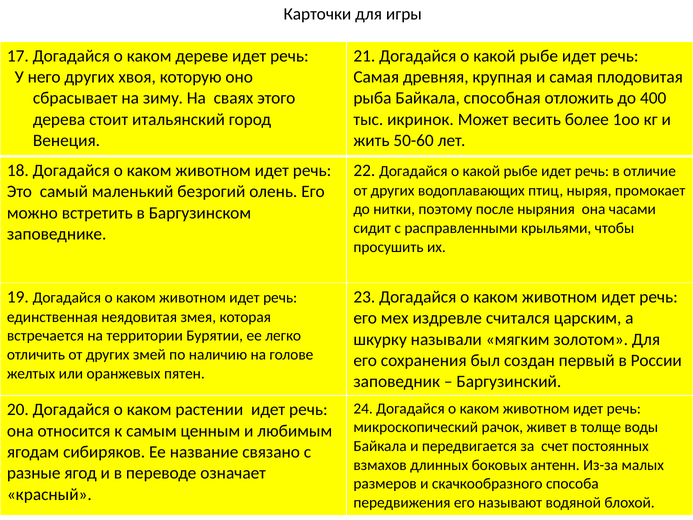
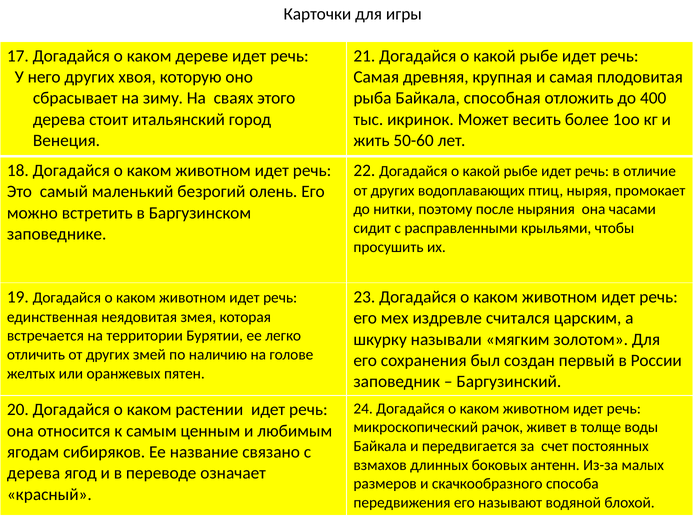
разные at (34, 473): разные -> дерева
